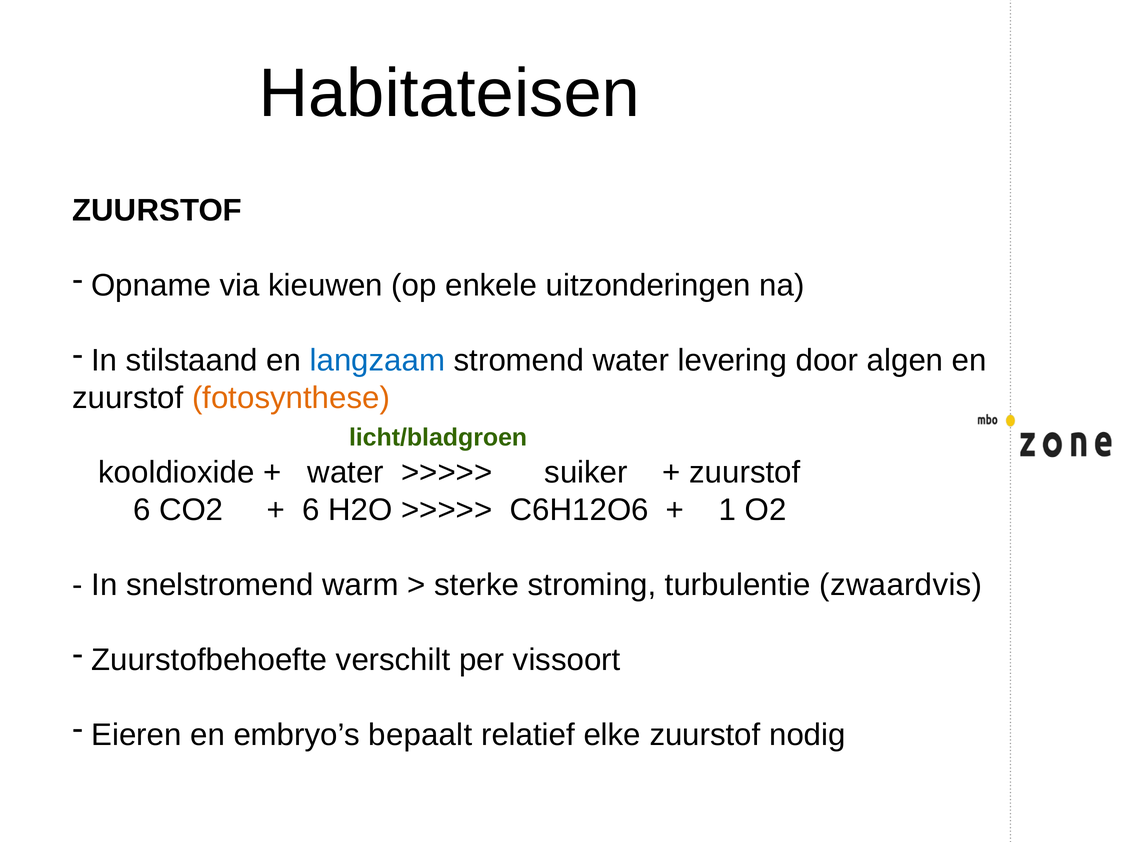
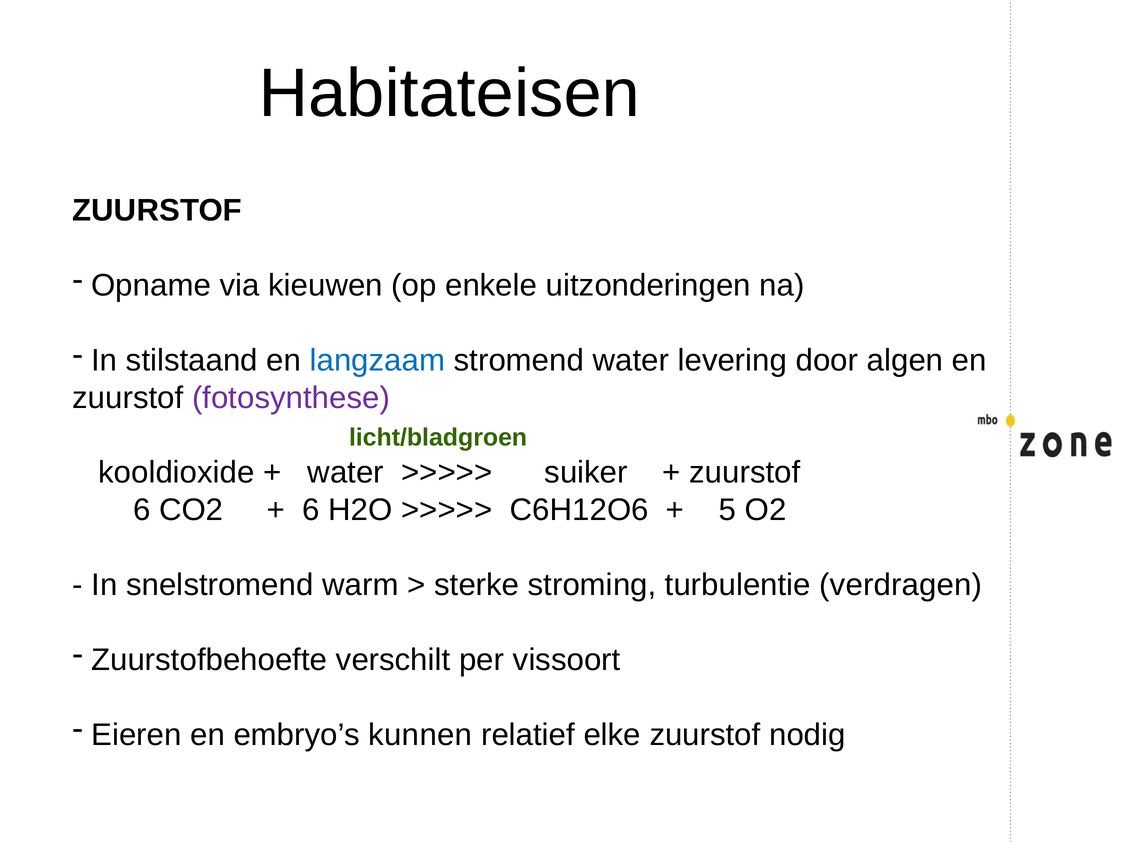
fotosynthese colour: orange -> purple
1: 1 -> 5
zwaardvis: zwaardvis -> verdragen
bepaalt: bepaalt -> kunnen
